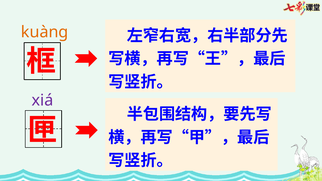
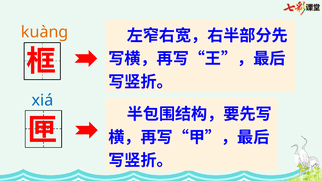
xiá colour: purple -> blue
